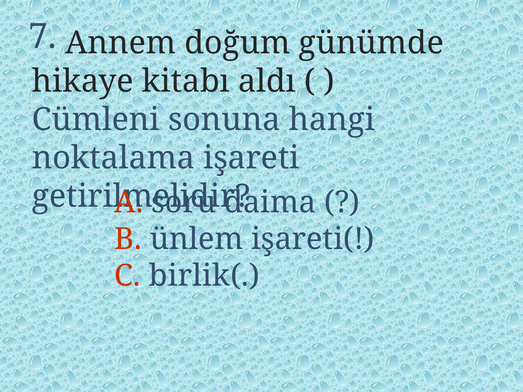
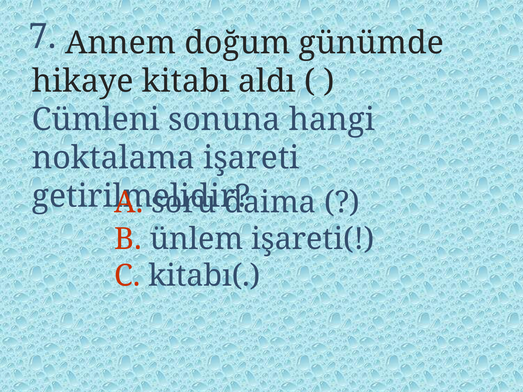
birlik(: birlik( -> kitabı(
